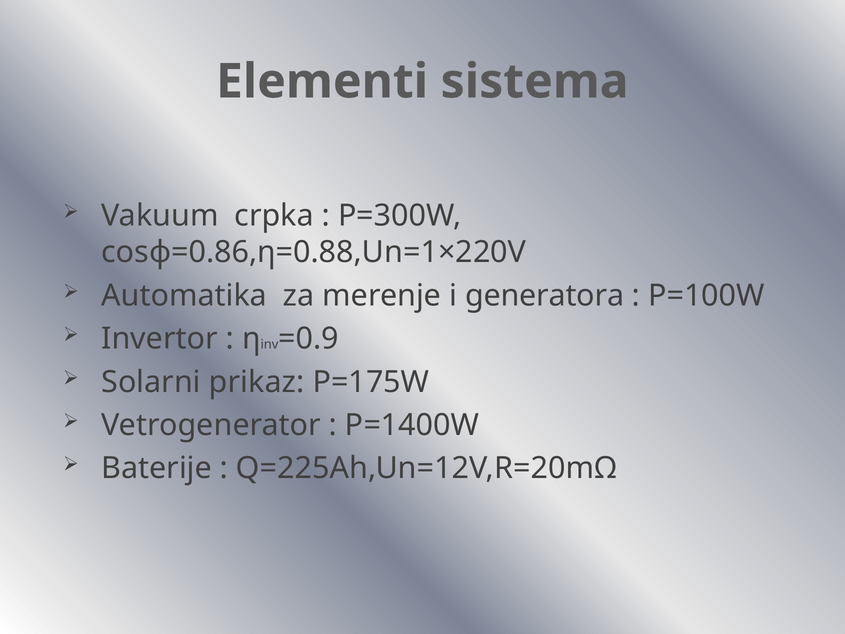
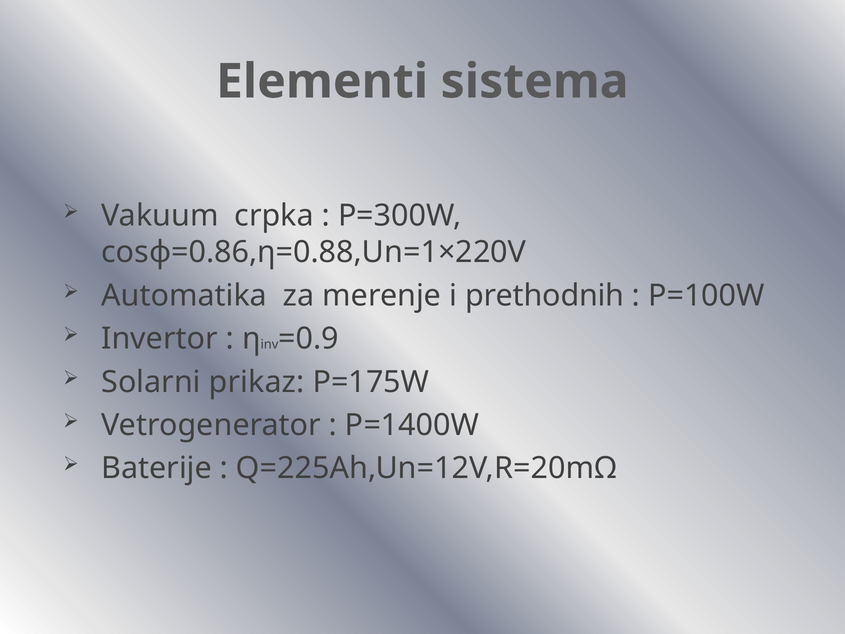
generatora: generatora -> prethodnih
